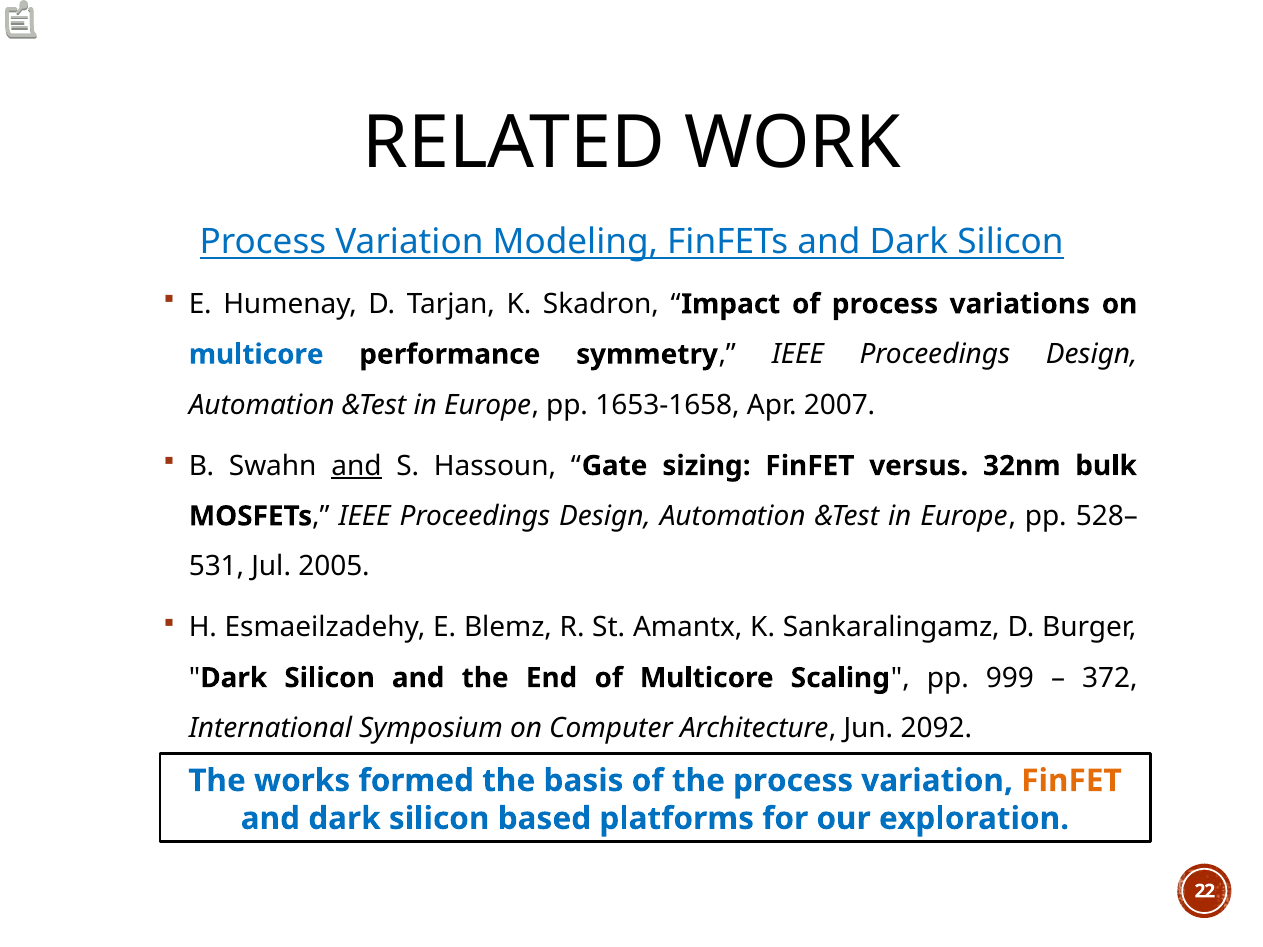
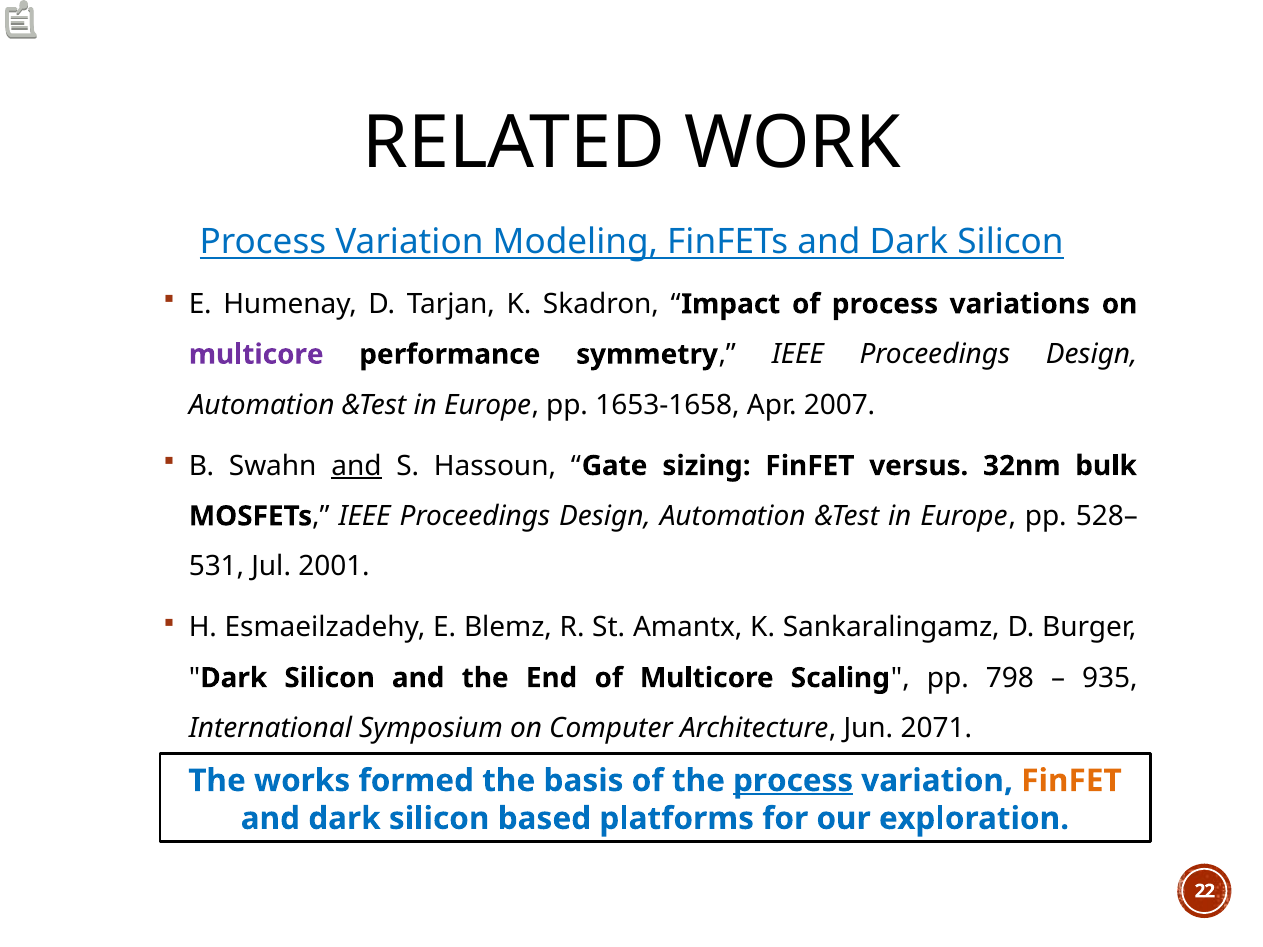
multicore at (256, 355) colour: blue -> purple
2005: 2005 -> 2001
999: 999 -> 798
372: 372 -> 935
2092: 2092 -> 2071
process at (793, 781) underline: none -> present
